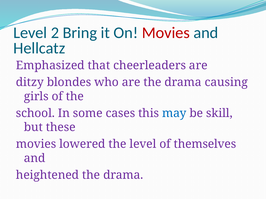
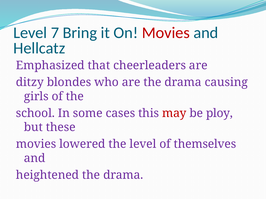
2: 2 -> 7
may colour: blue -> red
skill: skill -> ploy
